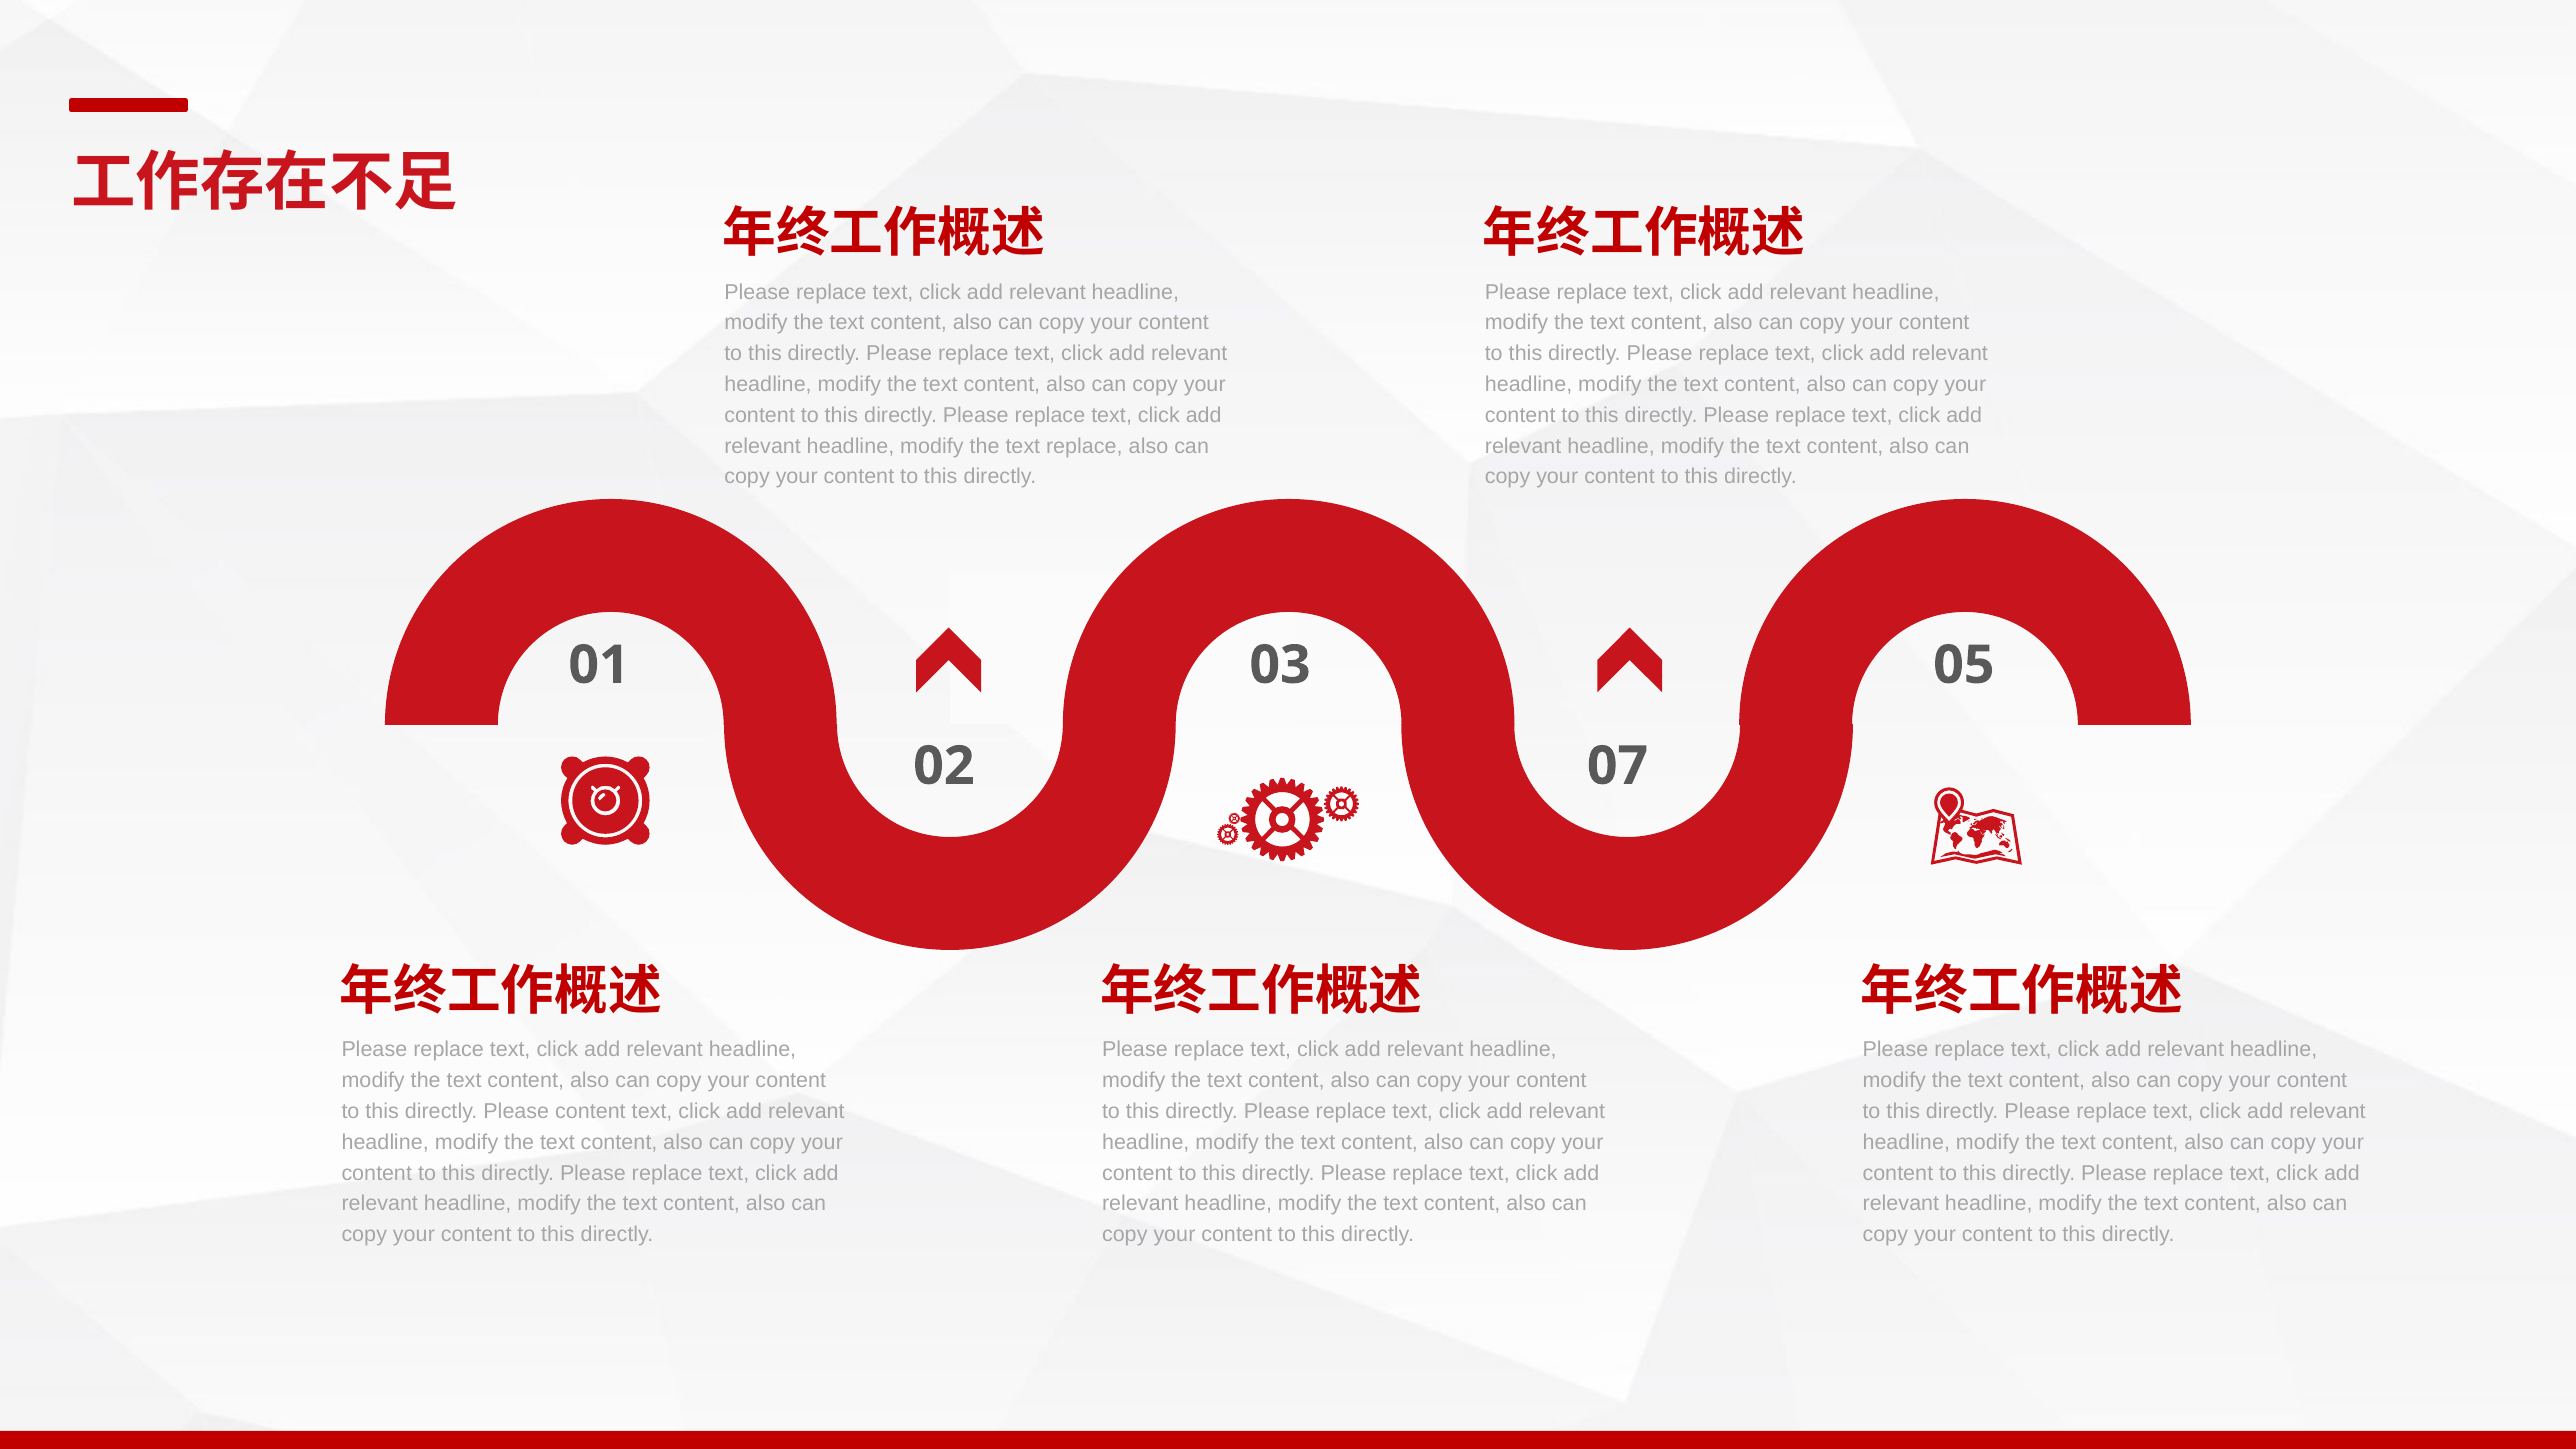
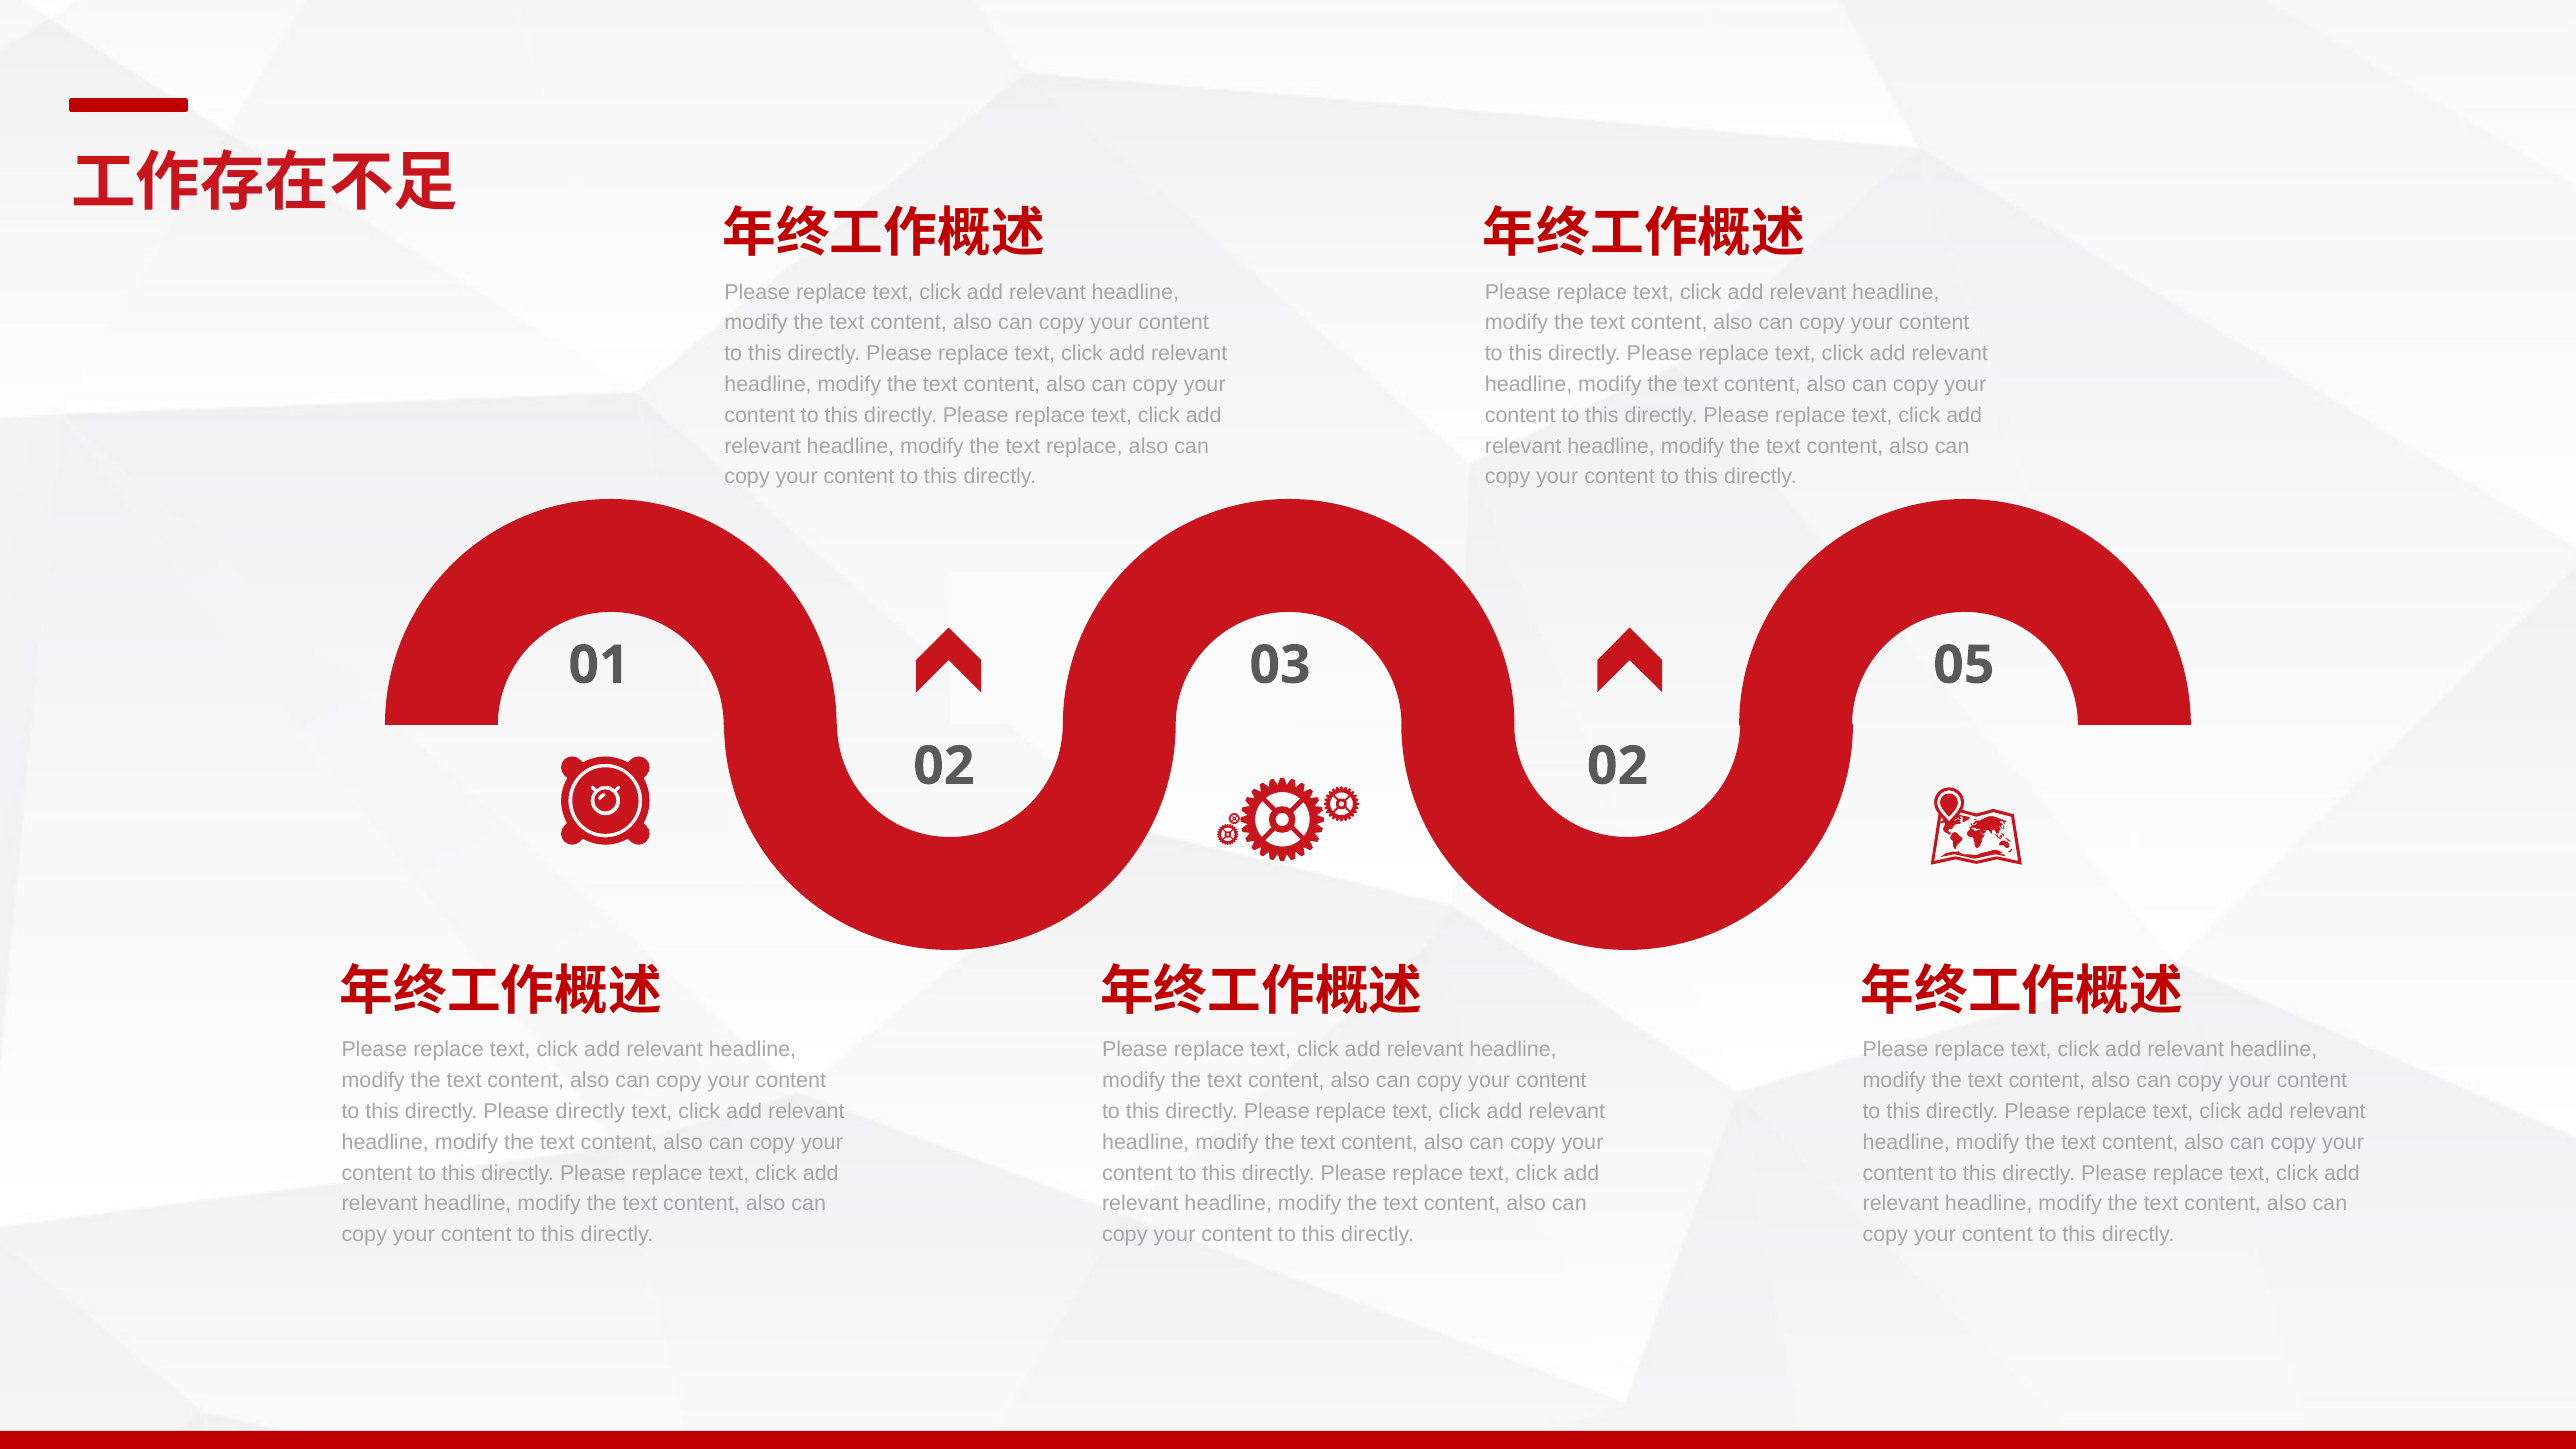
02 07: 07 -> 02
Please content: content -> directly
